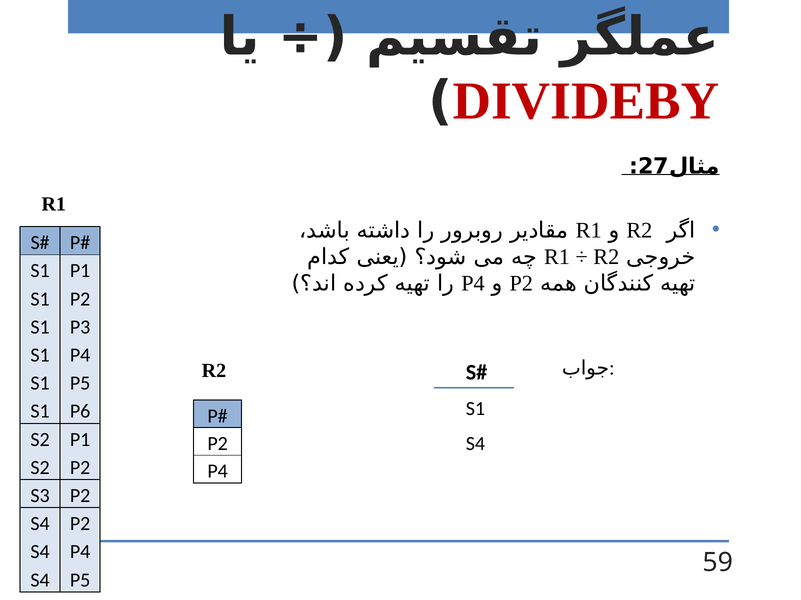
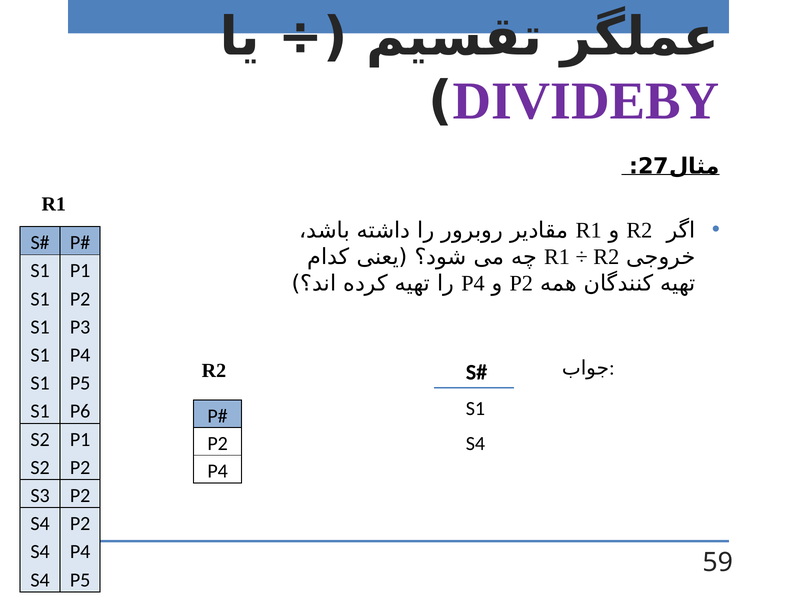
DIVIDEBY colour: red -> purple
